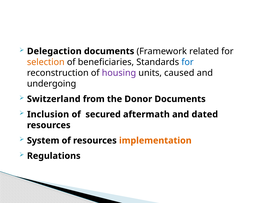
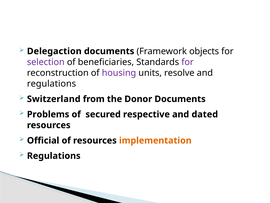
related: related -> objects
selection colour: orange -> purple
for at (188, 62) colour: blue -> purple
caused: caused -> resolve
undergoing at (52, 84): undergoing -> regulations
Inclusion: Inclusion -> Problems
aftermath: aftermath -> respective
System: System -> Official
